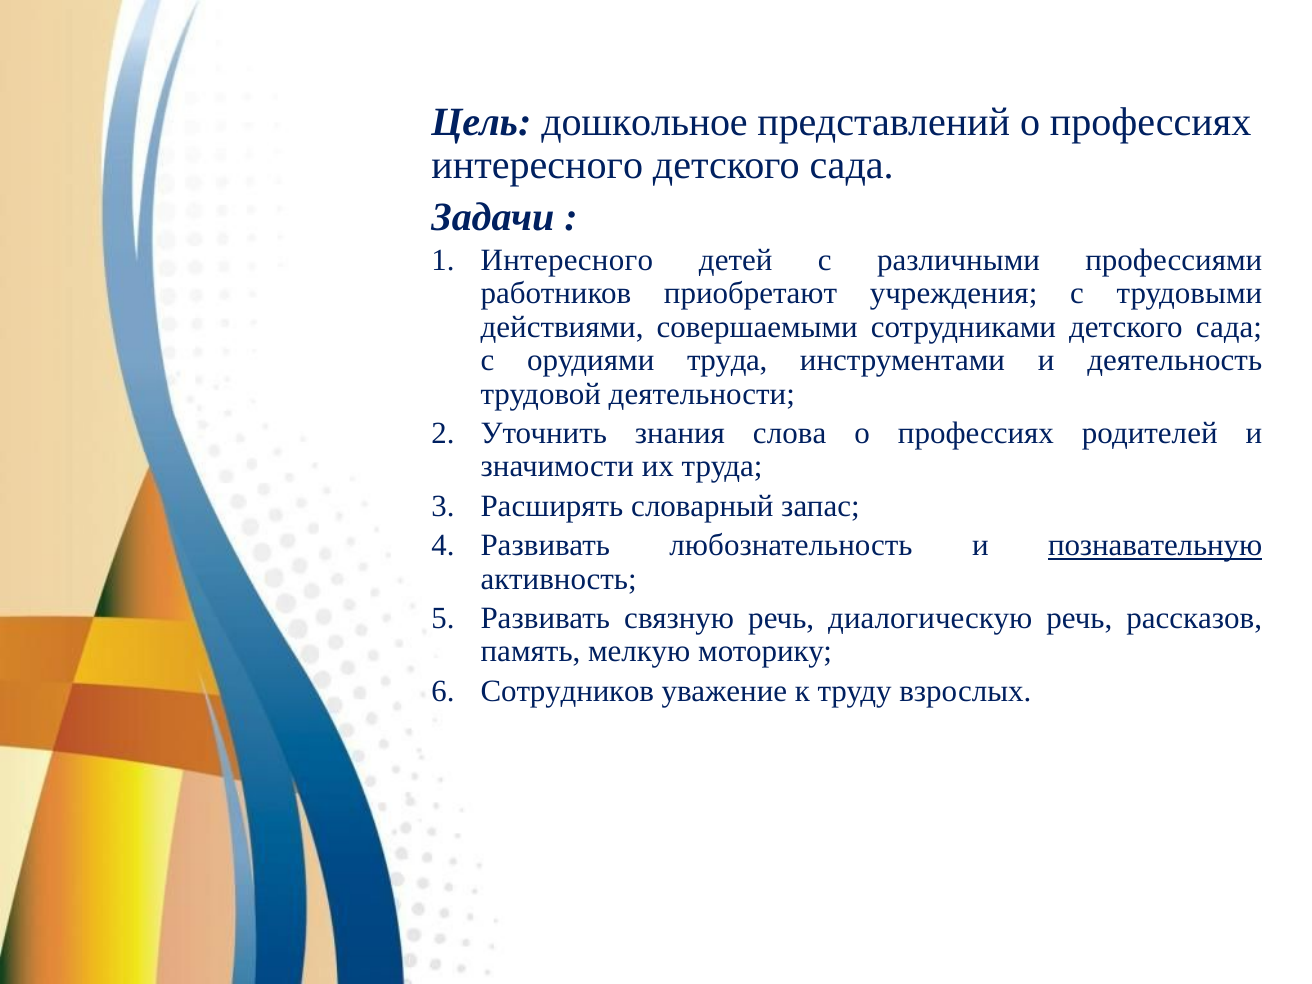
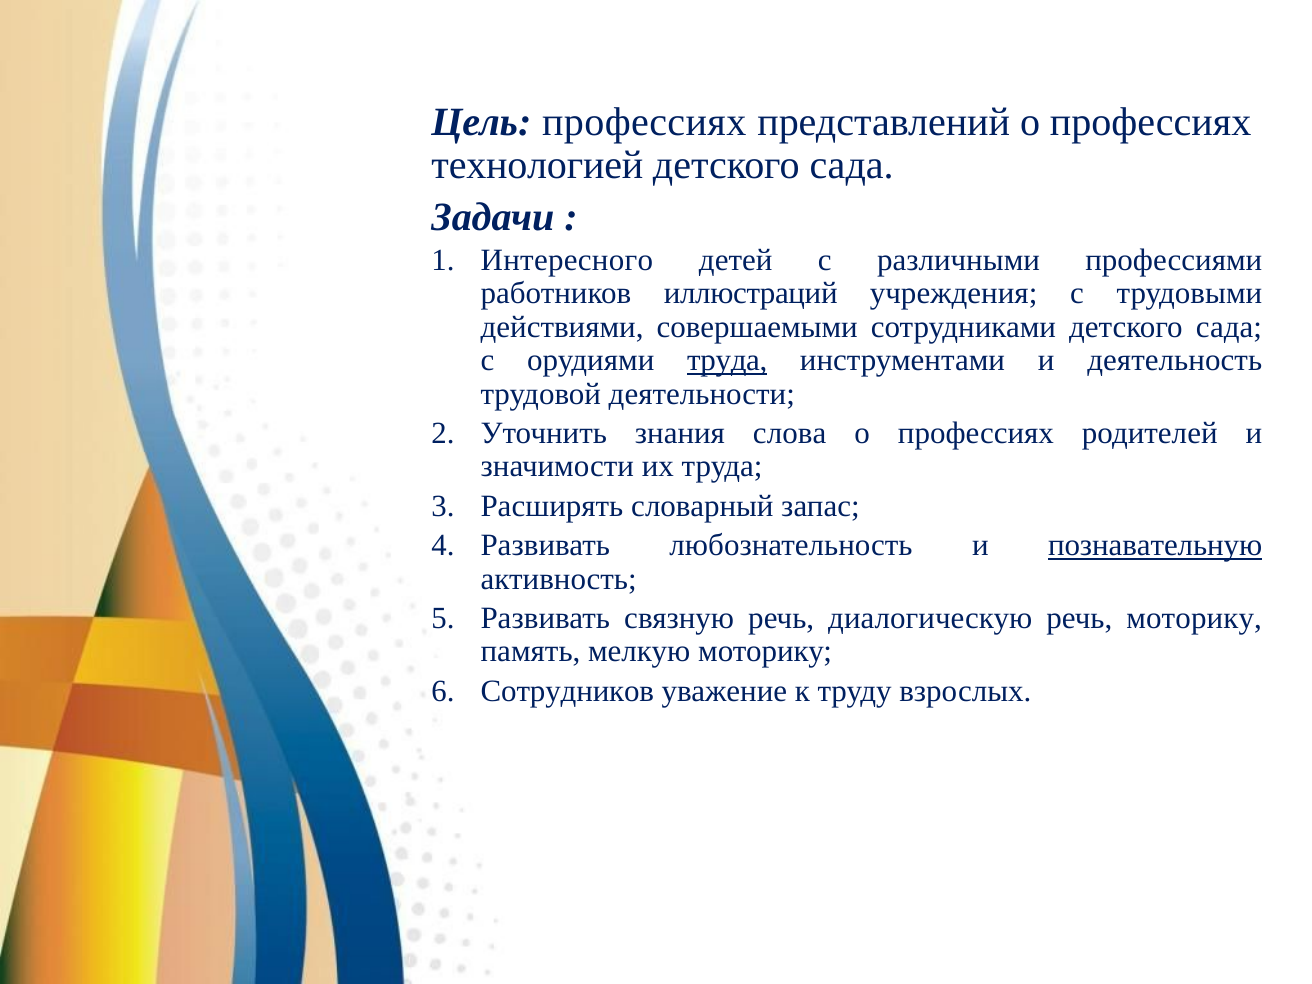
Цель дошкольное: дошкольное -> профессиях
интересного at (537, 166): интересного -> технологией
приобретают: приобретают -> иллюстраций
труда at (727, 360) underline: none -> present
речь рассказов: рассказов -> моторику
